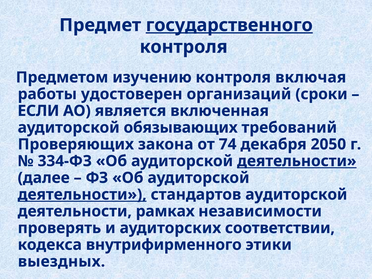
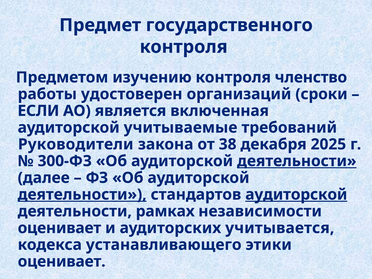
государственного underline: present -> none
включая: включая -> членство
обязывающих: обязывающих -> учитываемые
Проверяющих: Проверяющих -> Руководители
74: 74 -> 38
2050: 2050 -> 2025
334-ФЗ: 334-ФЗ -> 300-ФЗ
аудиторской at (296, 195) underline: none -> present
проверять at (59, 228): проверять -> оценивает
соответствии: соответствии -> учитывается
внутрифирменного: внутрифирменного -> устанавливающего
выездных at (61, 261): выездных -> оценивает
